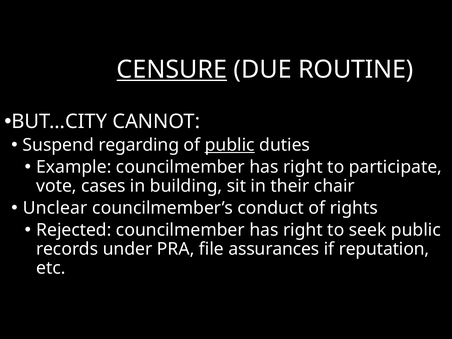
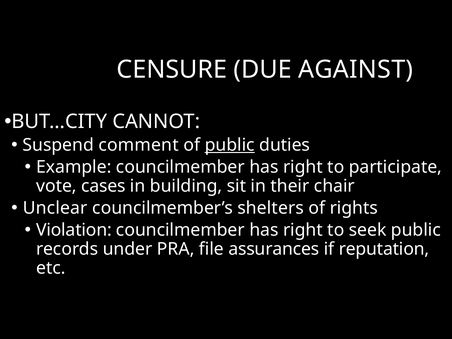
CENSURE underline: present -> none
ROUTINE: ROUTINE -> AGAINST
regarding: regarding -> comment
conduct: conduct -> shelters
Rejected: Rejected -> Violation
